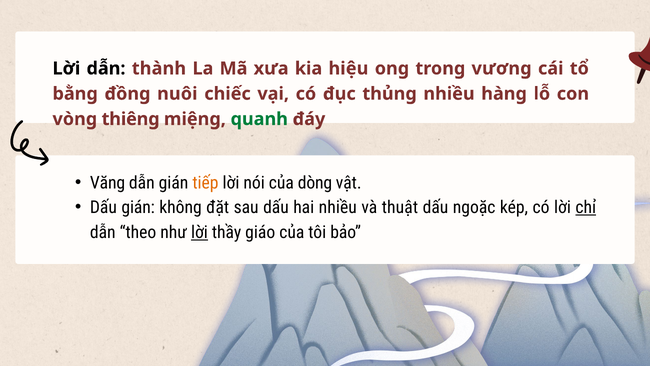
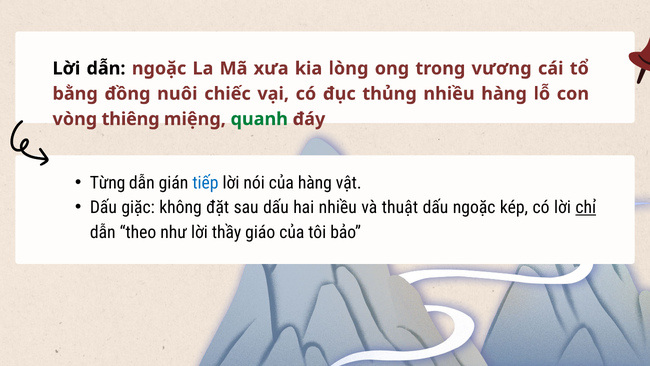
dẫn thành: thành -> ngoặc
hiệu: hiệu -> lòng
Văng: Văng -> Từng
tiếp colour: orange -> blue
của dòng: dòng -> hàng
Dấu gián: gián -> giặc
lời at (199, 232) underline: present -> none
